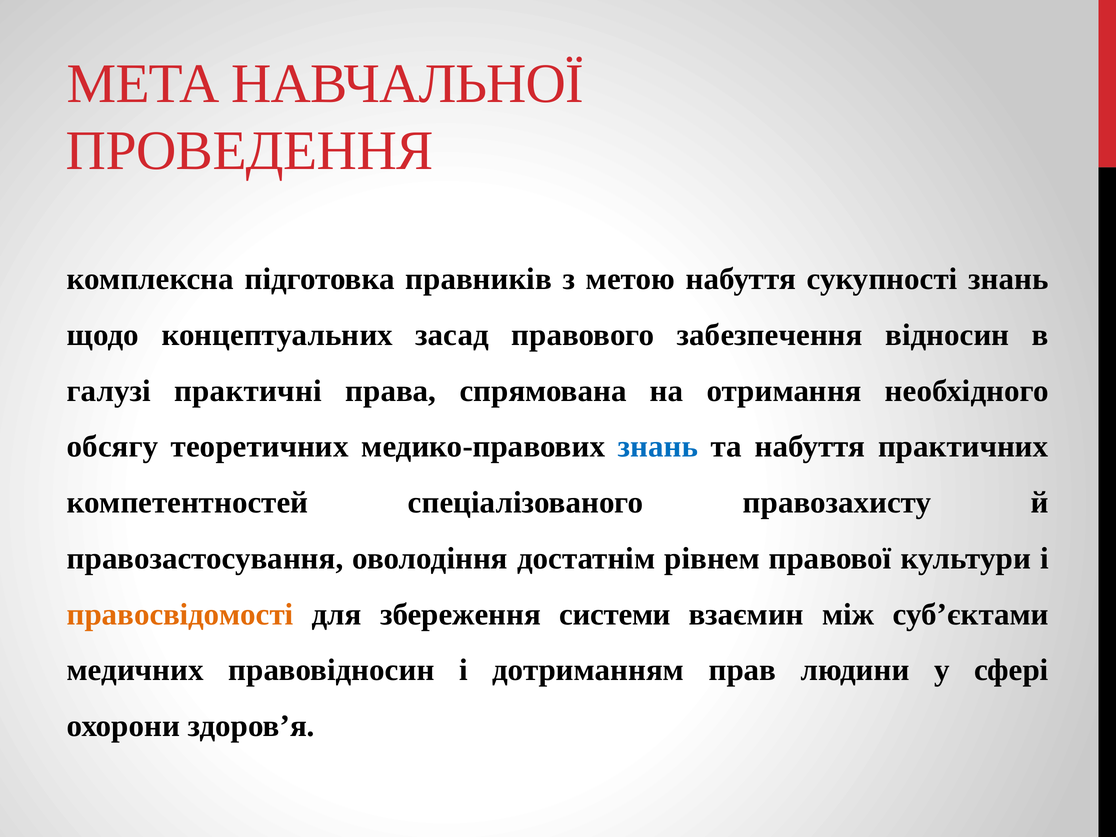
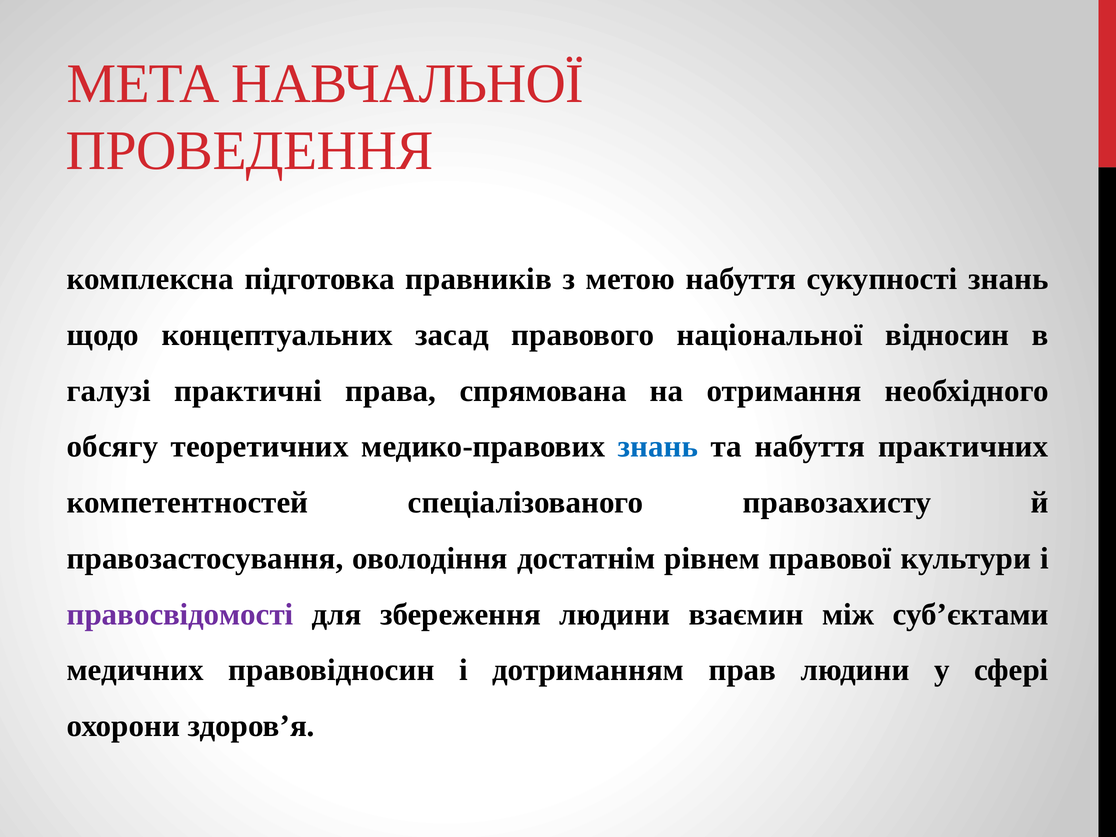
забезпечення: забезпечення -> національної
правосвідомості colour: orange -> purple
збереження системи: системи -> людини
